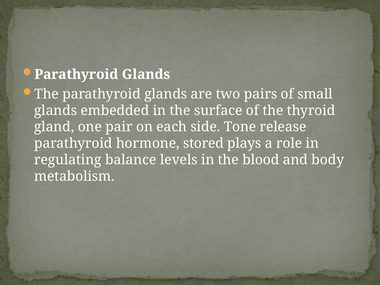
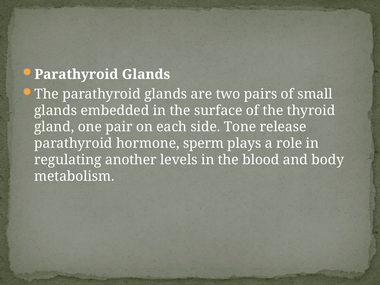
stored: stored -> sperm
balance: balance -> another
